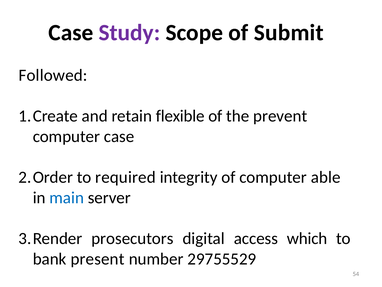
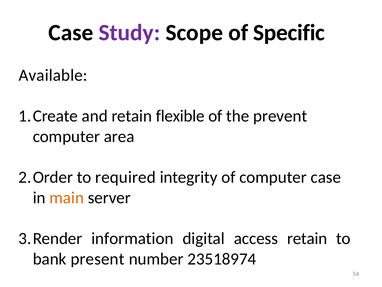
Submit: Submit -> Specific
Followed: Followed -> Available
computer case: case -> area
computer able: able -> case
main colour: blue -> orange
prosecutors: prosecutors -> information
access which: which -> retain
29755529: 29755529 -> 23518974
